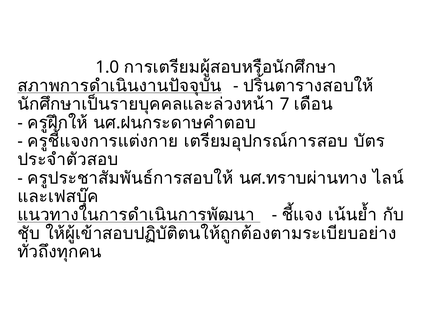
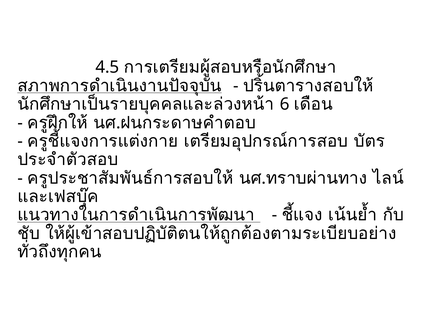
1.0: 1.0 -> 4.5
7: 7 -> 6
